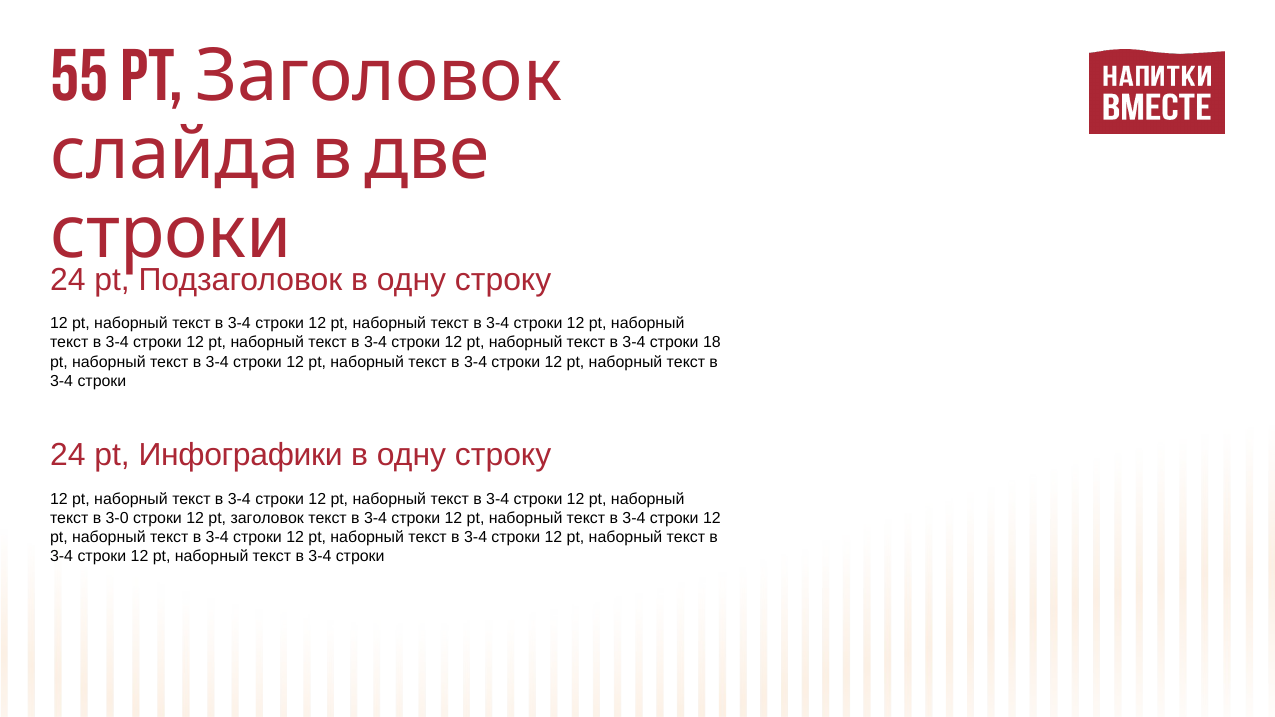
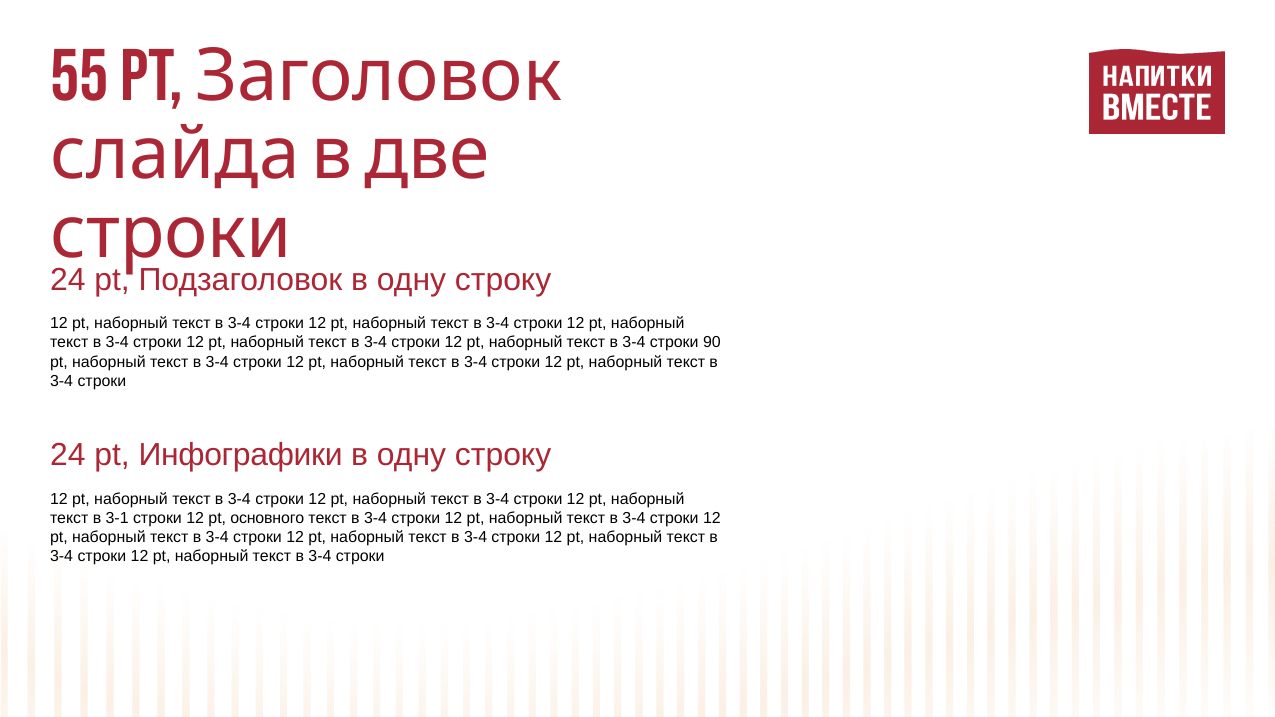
18: 18 -> 90
3-0: 3-0 -> 3-1
12 pt заголовок: заголовок -> основного
